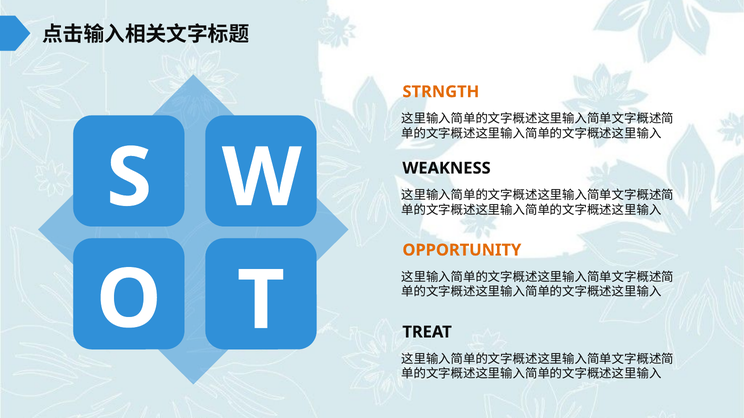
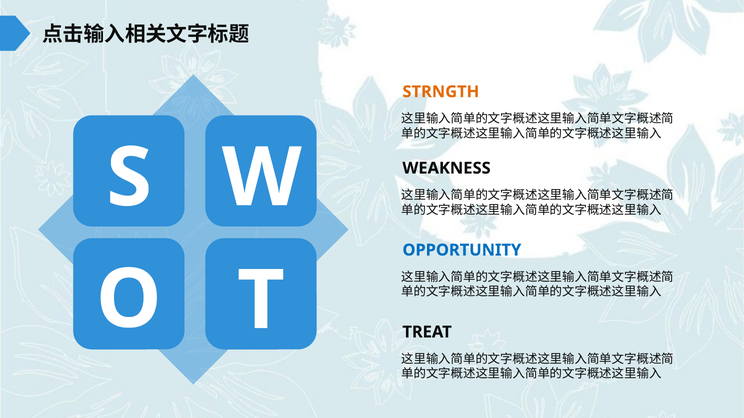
OPPORTUNITY colour: orange -> blue
